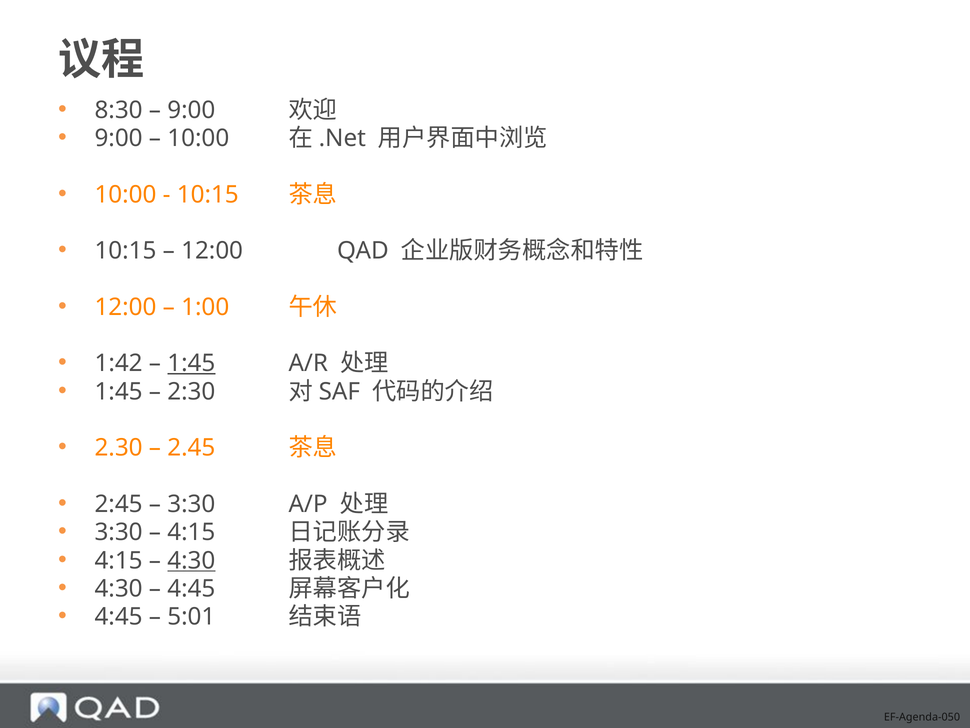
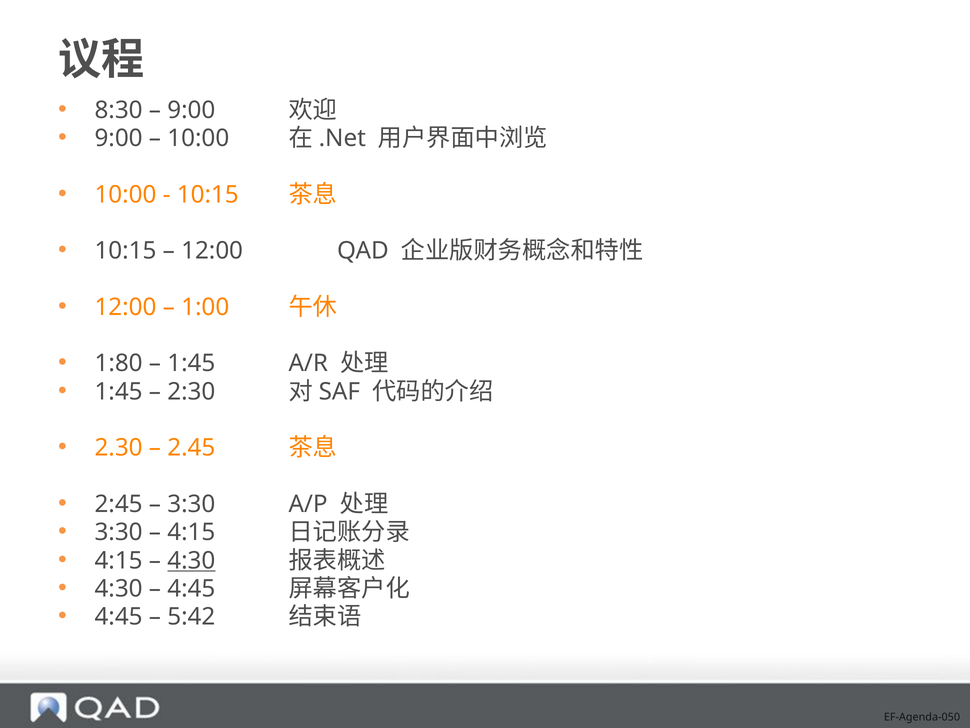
1:42: 1:42 -> 1:80
1:45 at (191, 363) underline: present -> none
5:01: 5:01 -> 5:42
